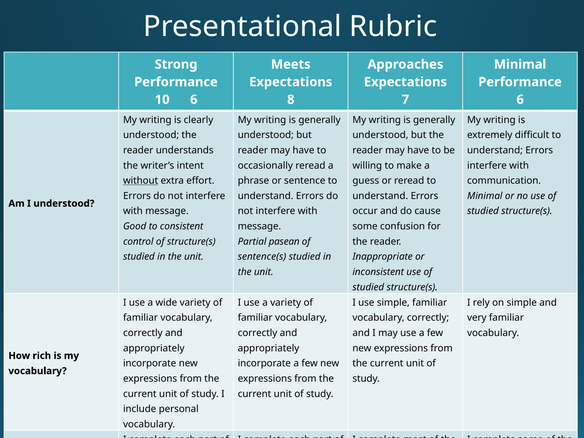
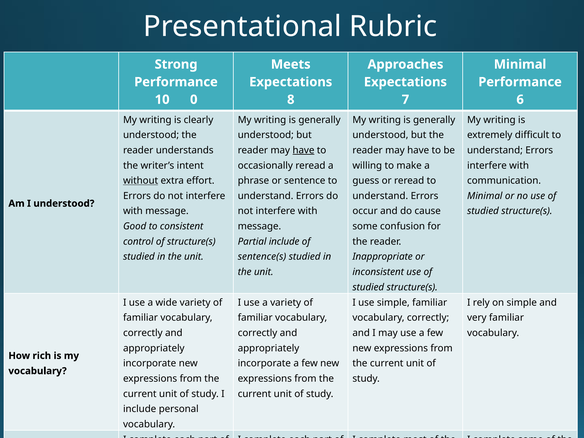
6 at (194, 100): 6 -> 0
have at (303, 150) underline: none -> present
Partial pasean: pasean -> include
